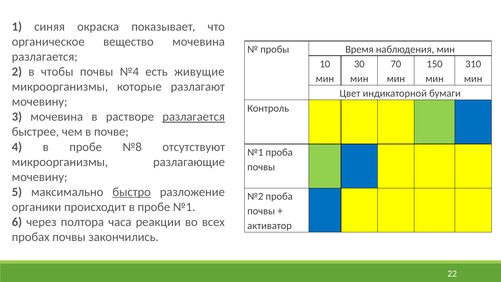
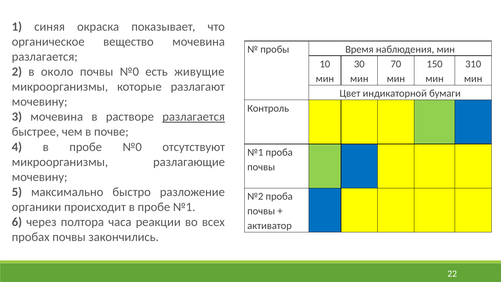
чтобы: чтобы -> около
почвы №4: №4 -> №0
пробе №8: №8 -> №0
быстро underline: present -> none
